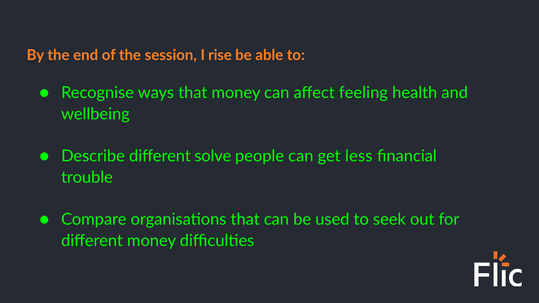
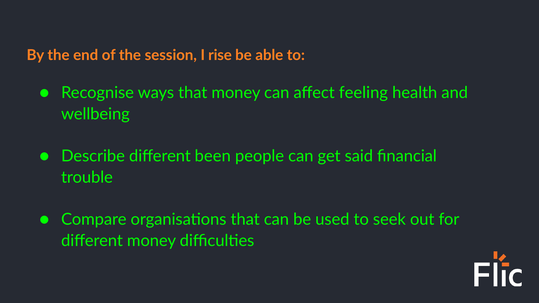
solve: solve -> been
less: less -> said
